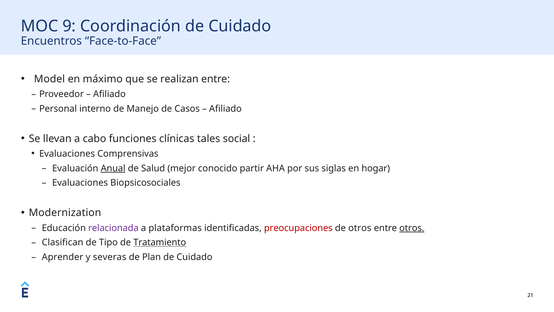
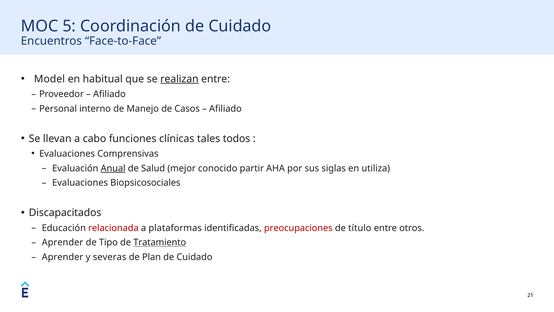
9: 9 -> 5
máximo: máximo -> habitual
realizan underline: none -> present
social: social -> todos
hogar: hogar -> utiliza
Modernization: Modernization -> Discapacitados
relacionada colour: purple -> red
de otros: otros -> título
otros at (412, 228) underline: present -> none
Clasifican at (63, 242): Clasifican -> Aprender
